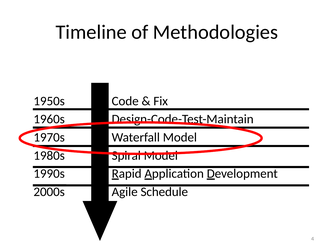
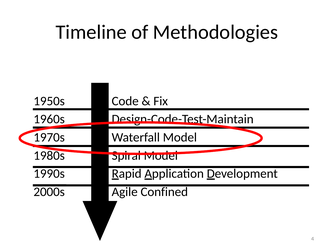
Schedule: Schedule -> Confined
